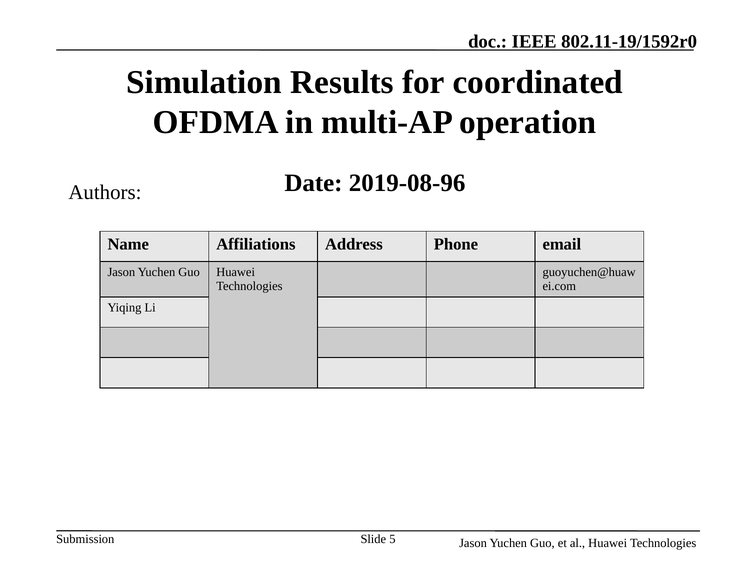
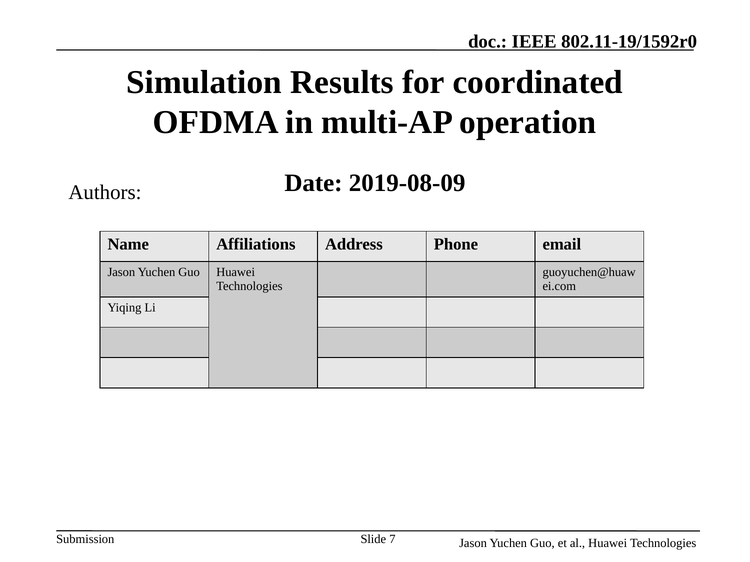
2019-08-96: 2019-08-96 -> 2019-08-09
5: 5 -> 7
